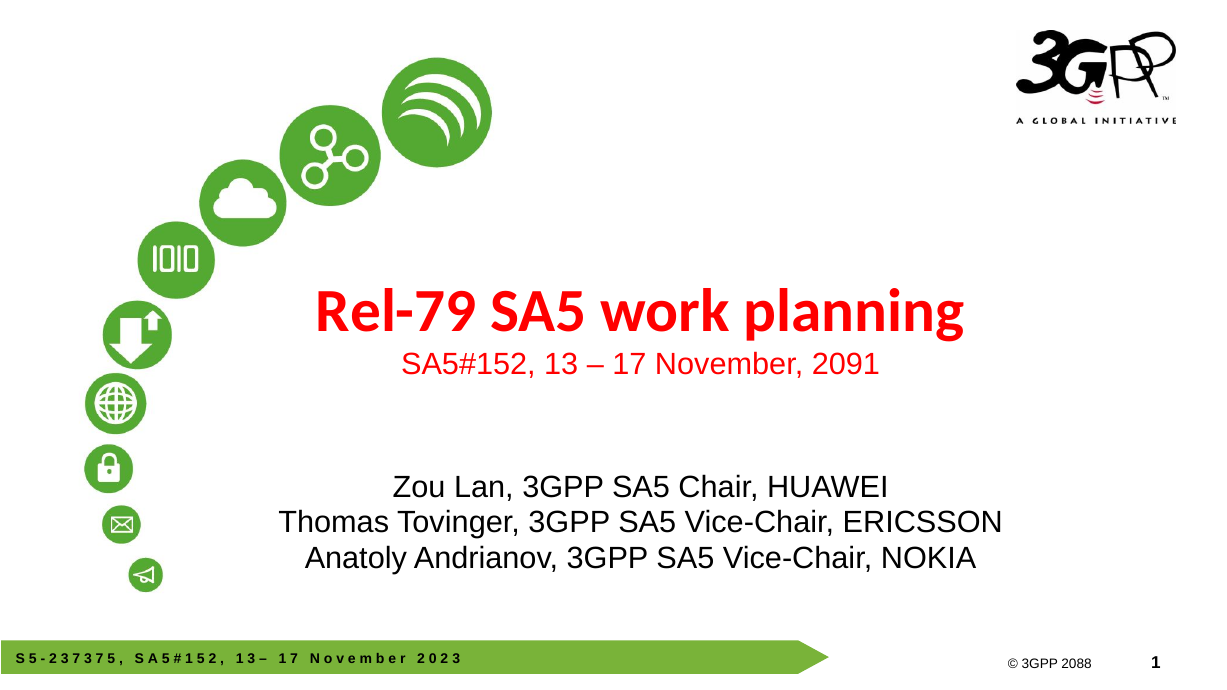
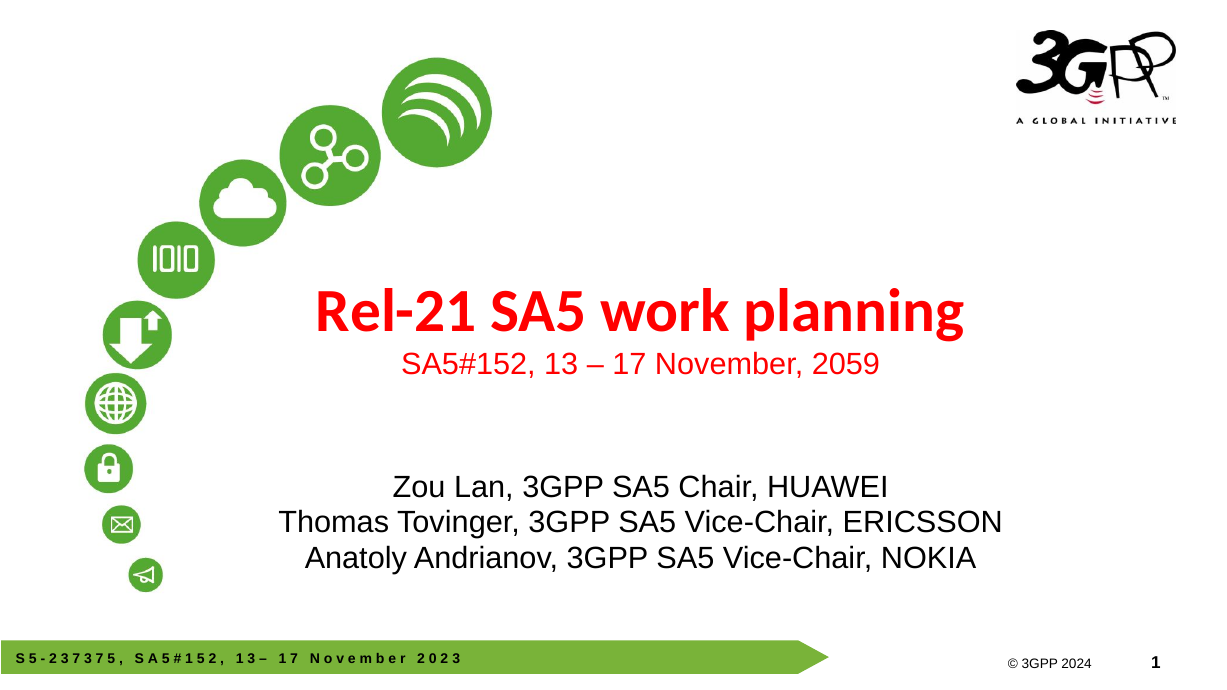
Rel-79: Rel-79 -> Rel-21
2091: 2091 -> 2059
2088: 2088 -> 2024
